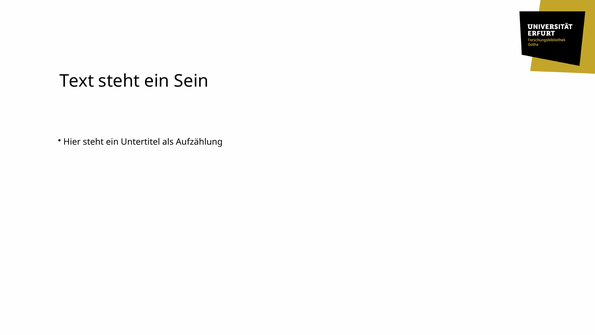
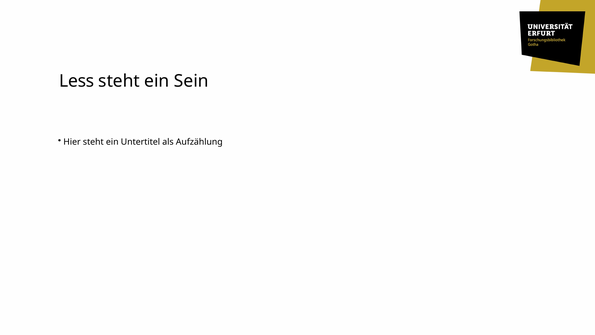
Text: Text -> Less
